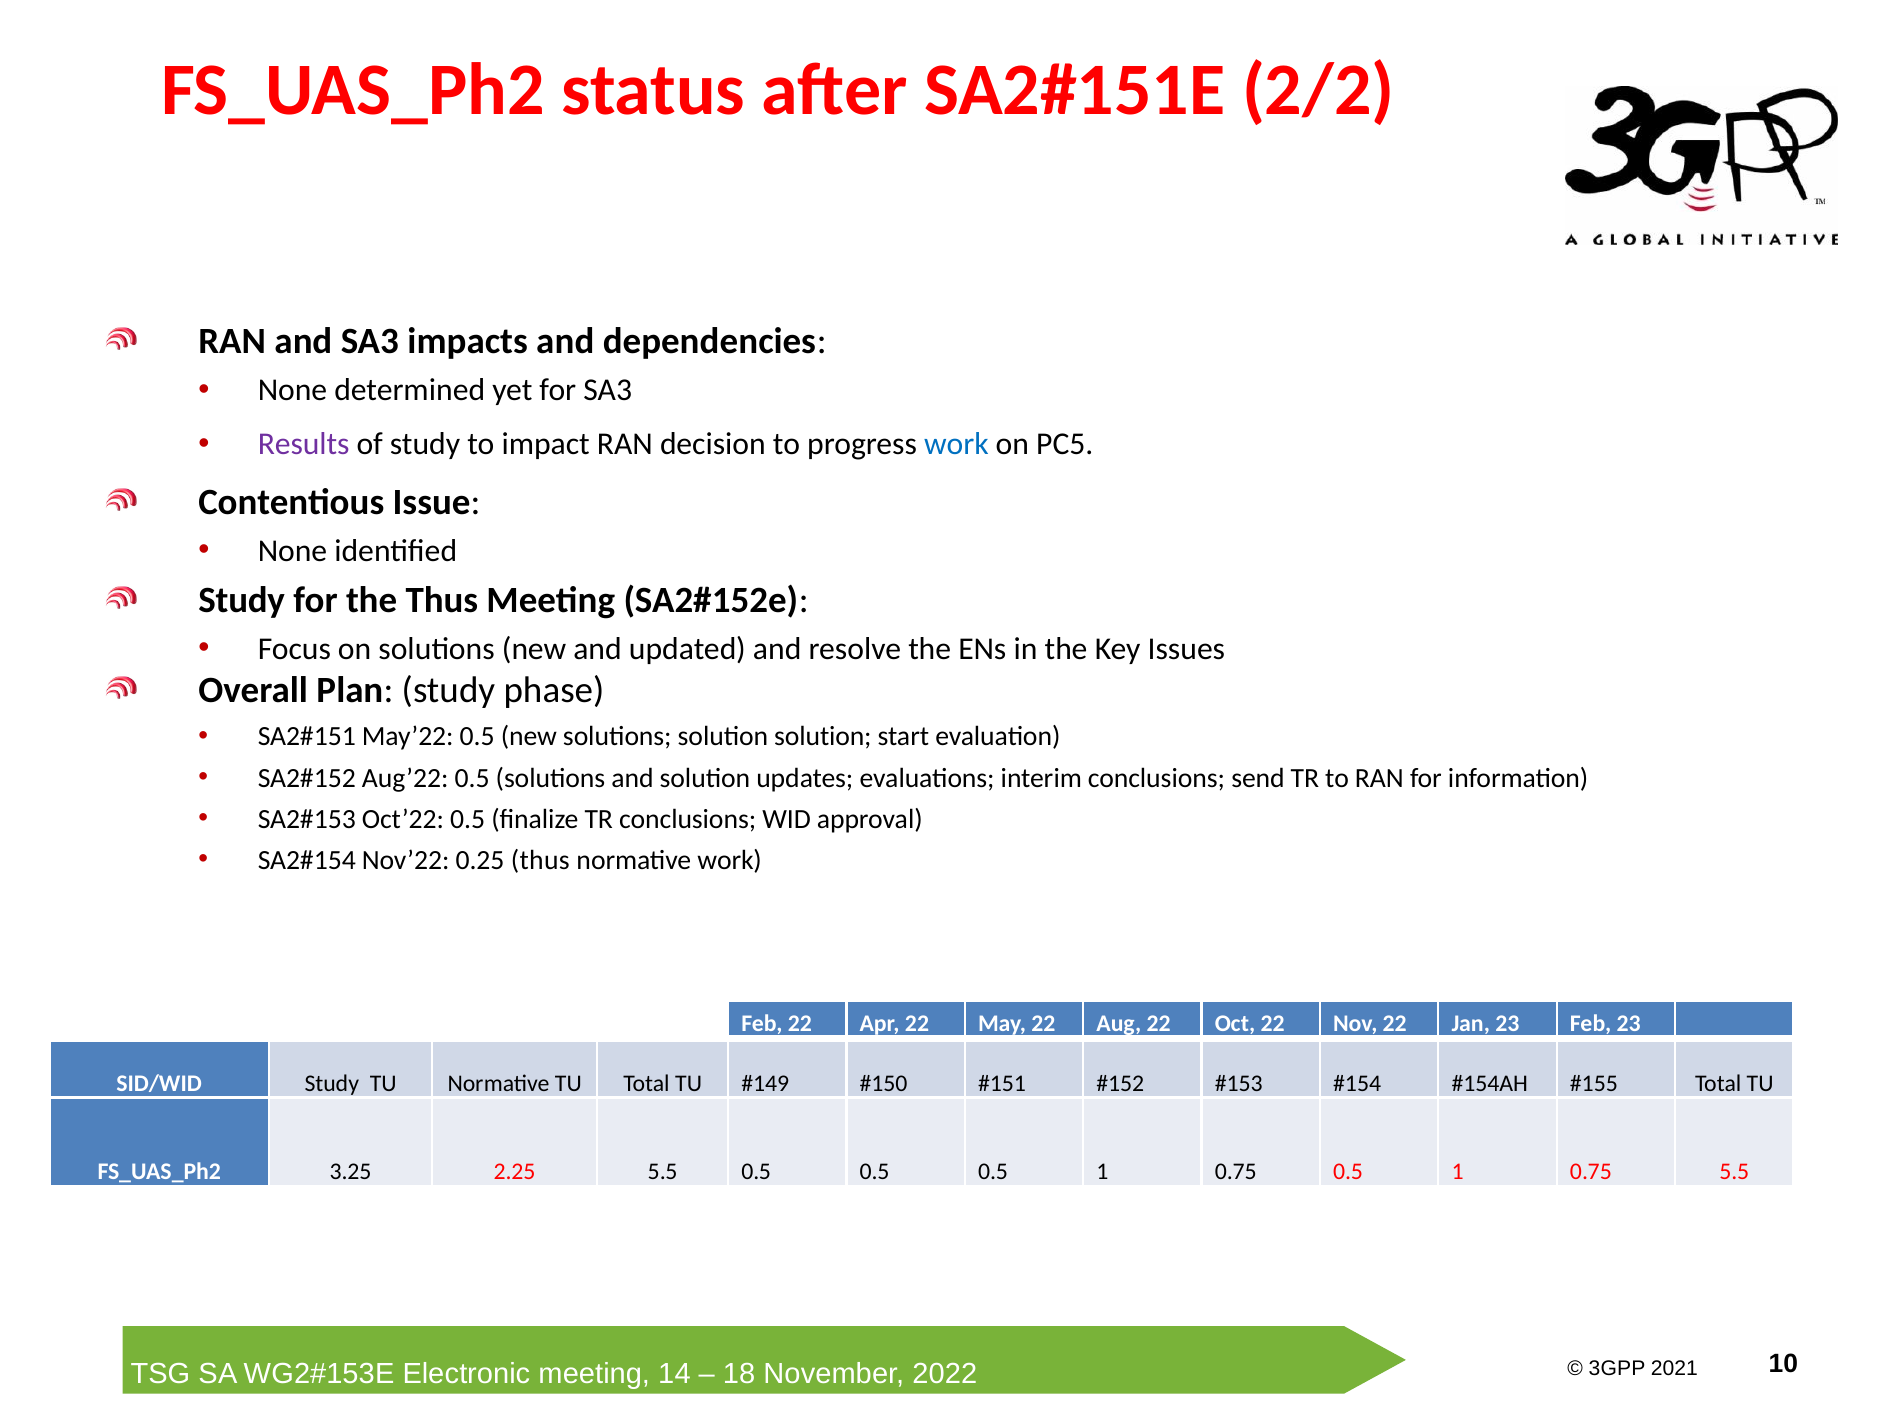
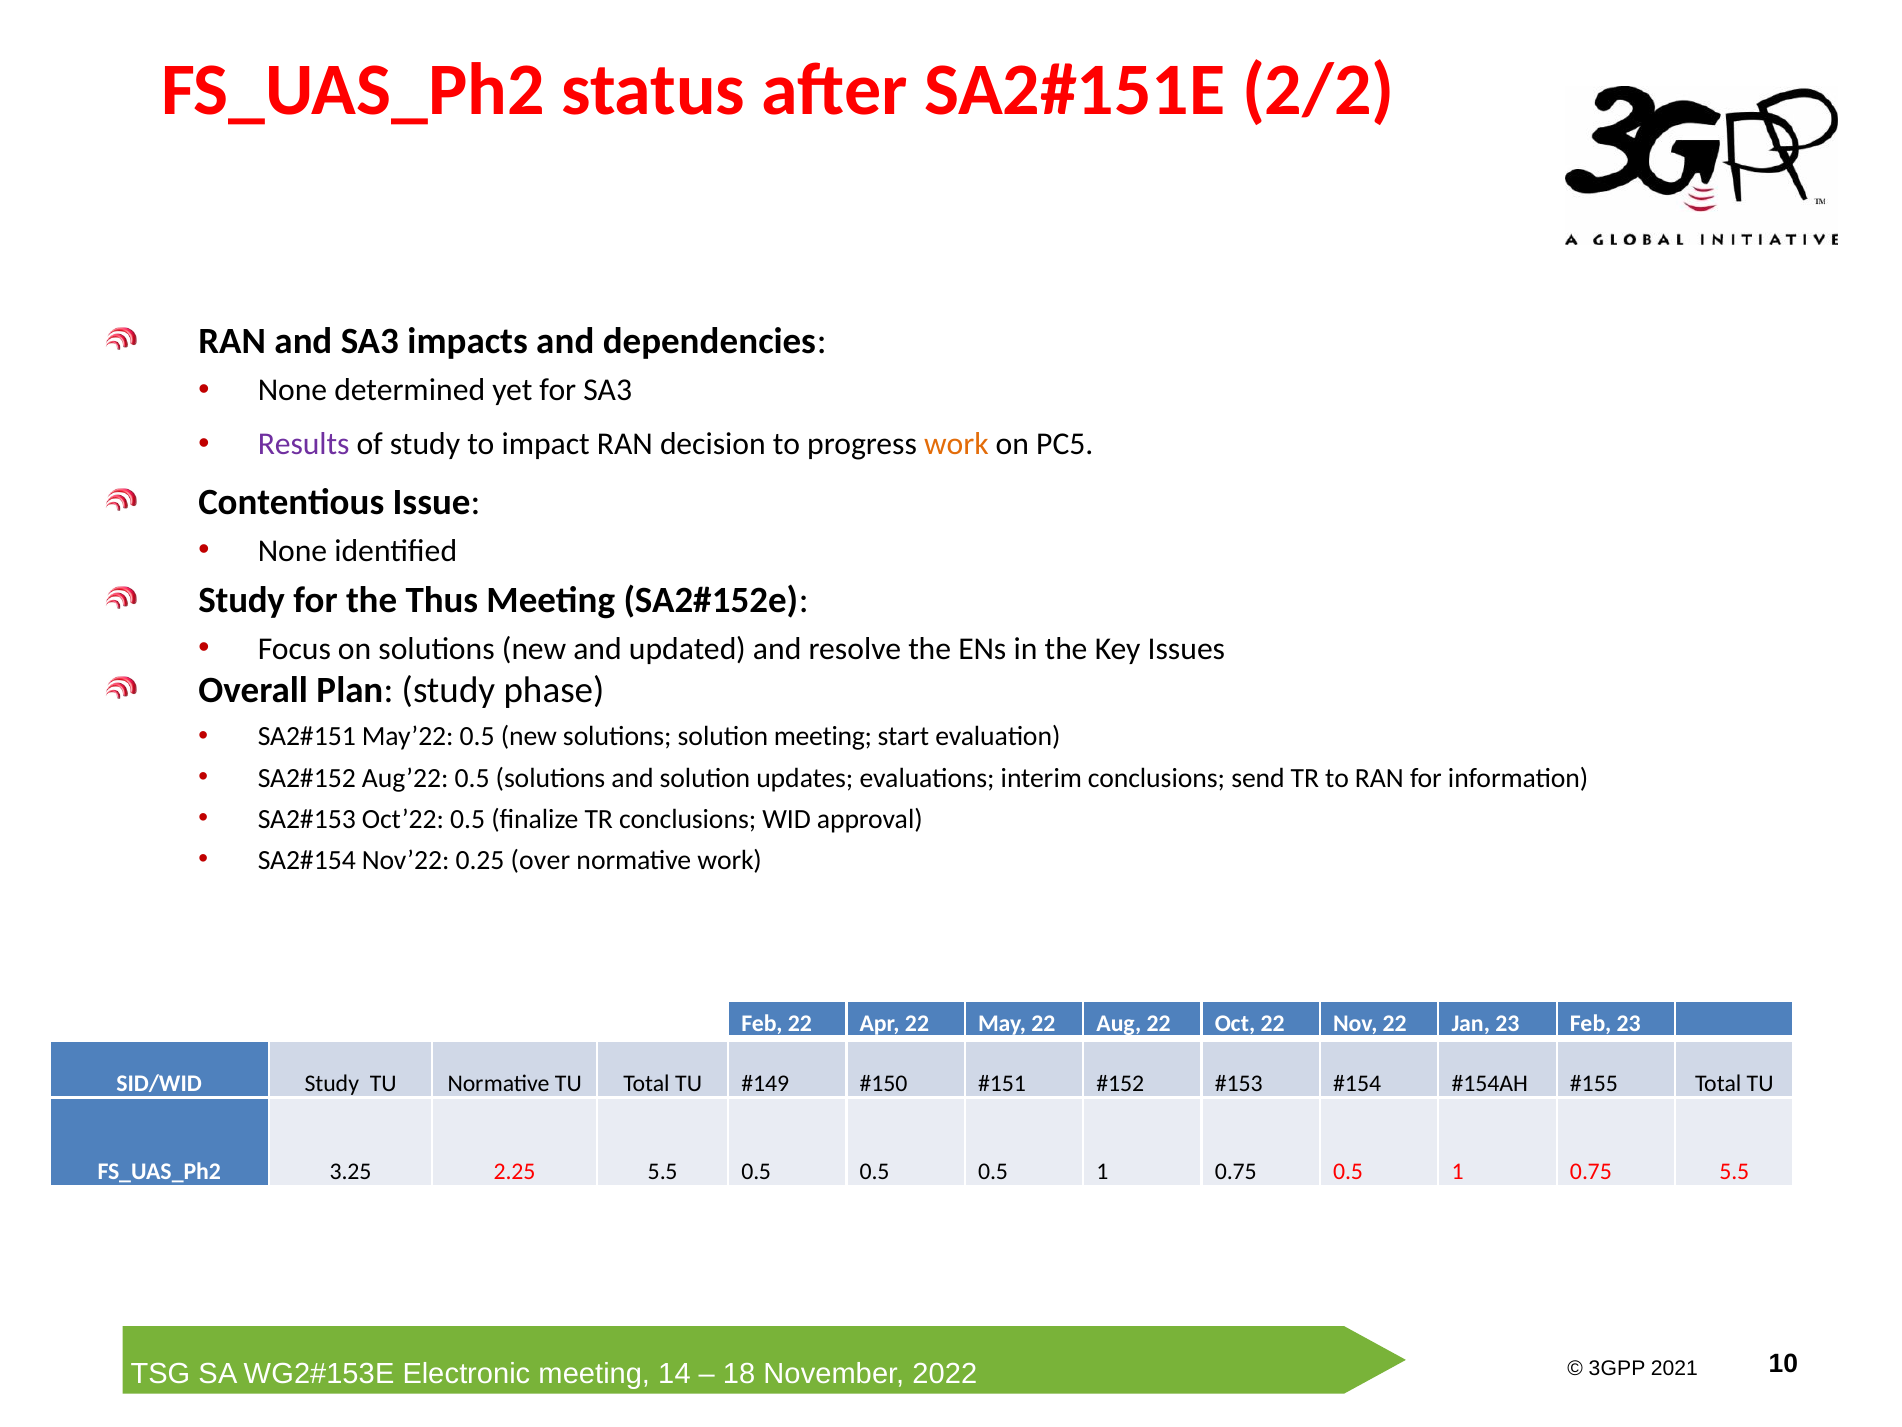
work at (956, 444) colour: blue -> orange
solution solution: solution -> meeting
0.25 thus: thus -> over
